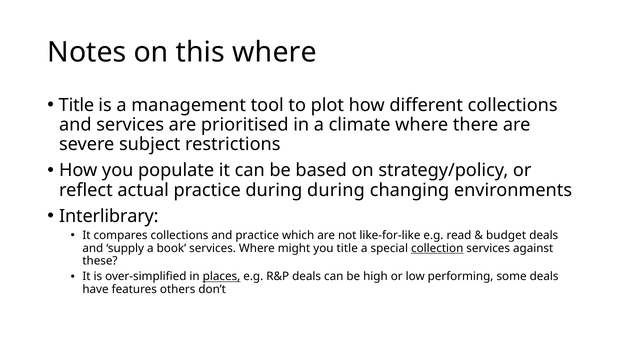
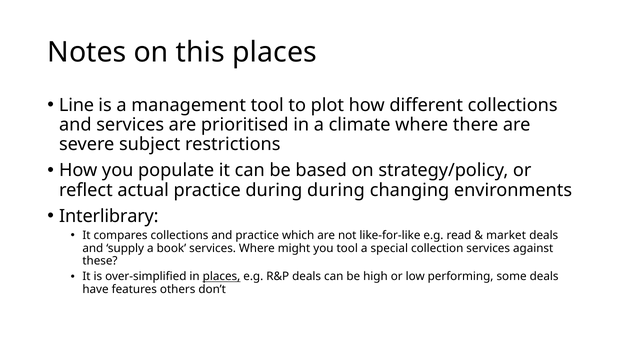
this where: where -> places
Title at (76, 105): Title -> Line
budget: budget -> market
you title: title -> tool
collection underline: present -> none
